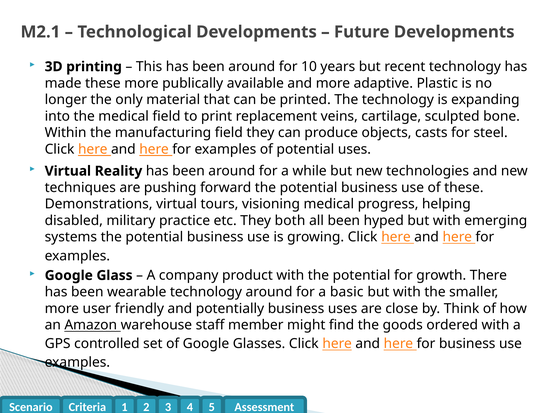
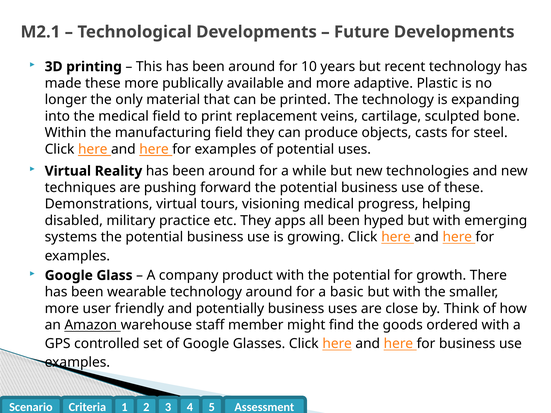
both: both -> apps
